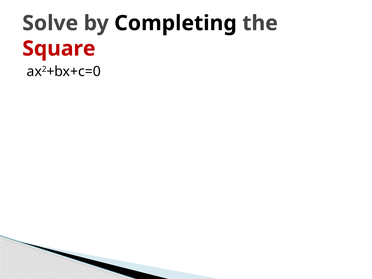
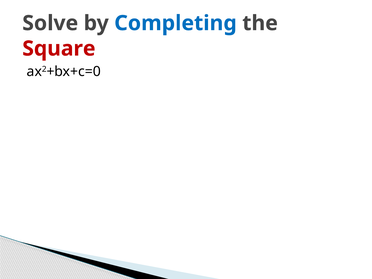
Completing colour: black -> blue
